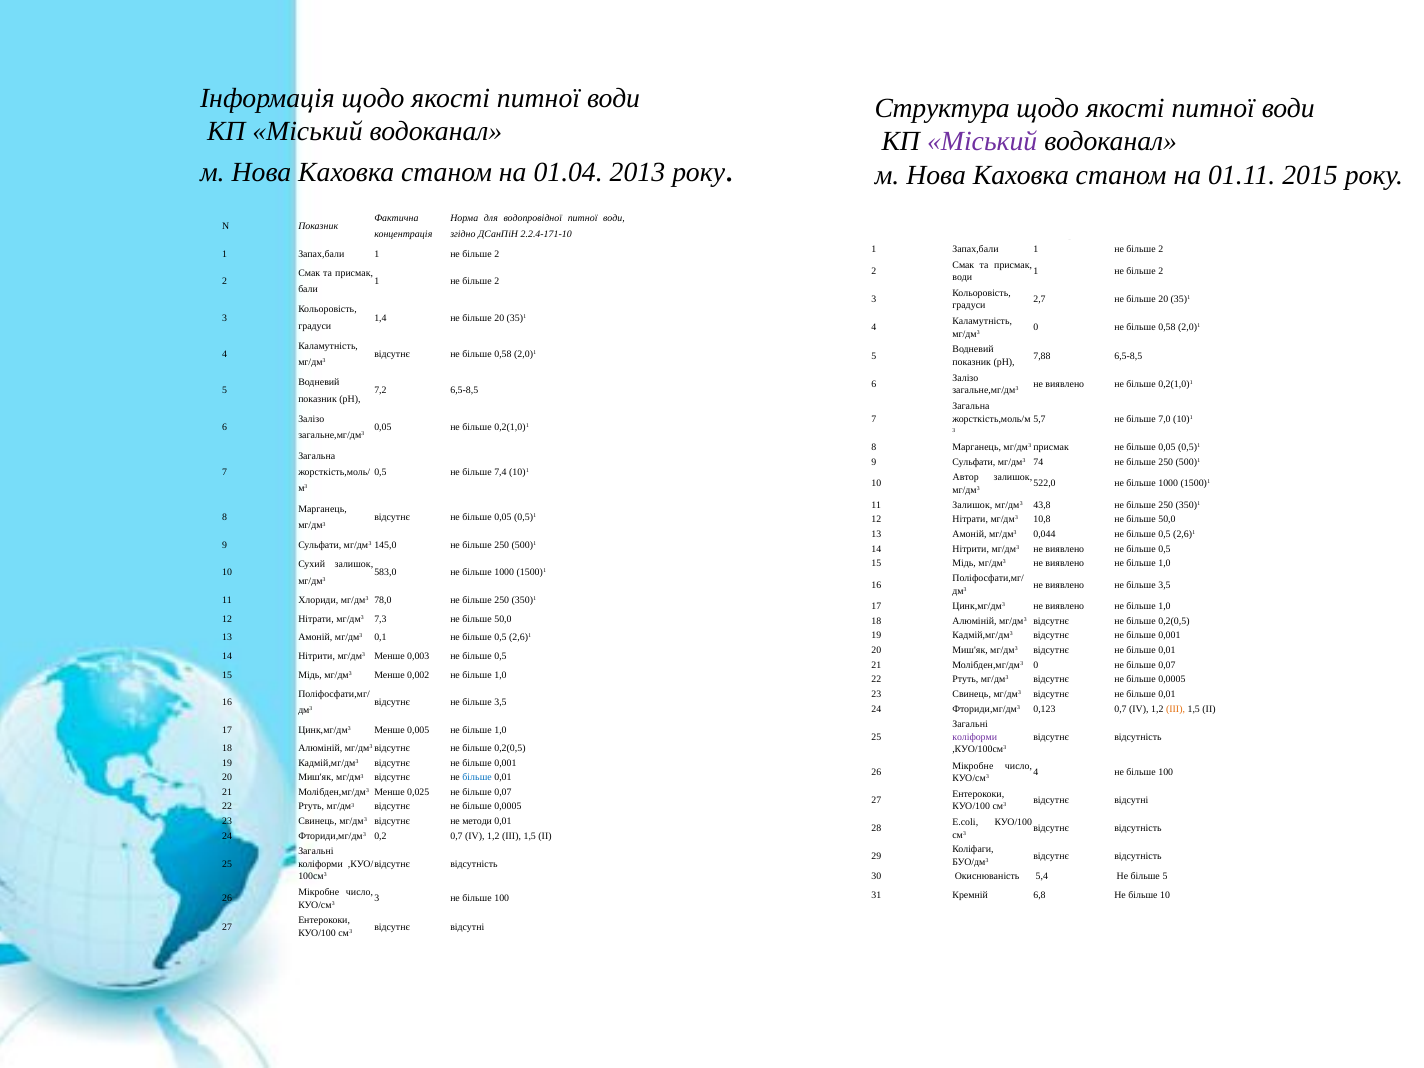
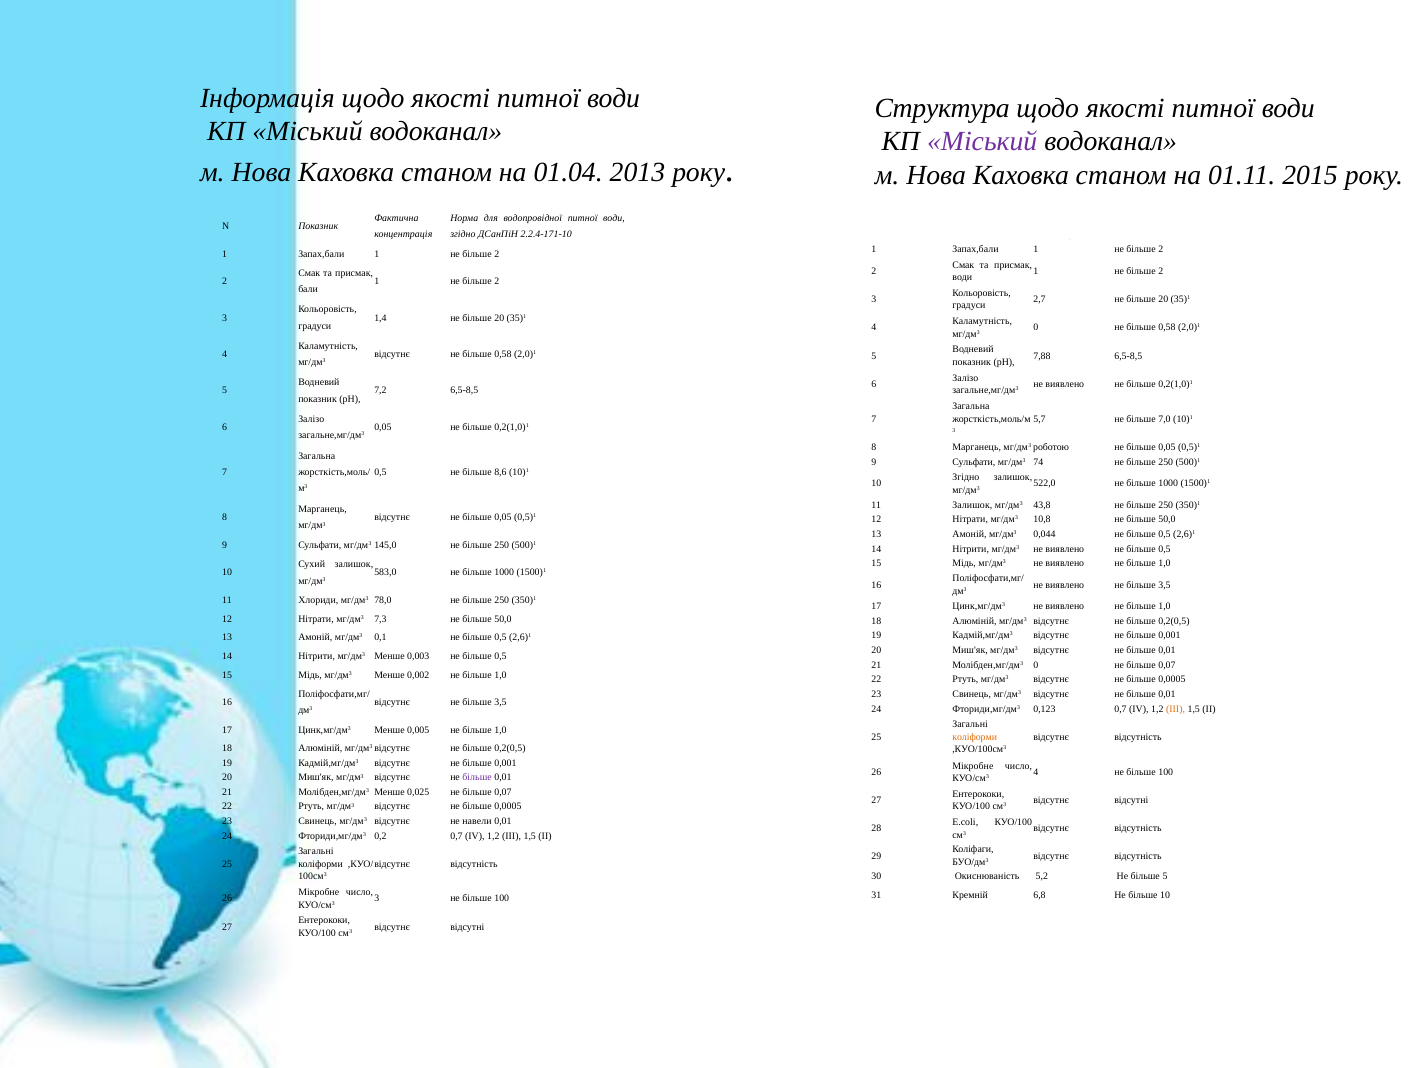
мг/дм3 присмак: присмак -> роботою
7,4: 7,4 -> 8,6
Автор at (966, 477): Автор -> Згідно
коліформи at (975, 737) colour: purple -> orange
більше at (477, 778) colour: blue -> purple
методи: методи -> навели
5,4: 5,4 -> 5,2
